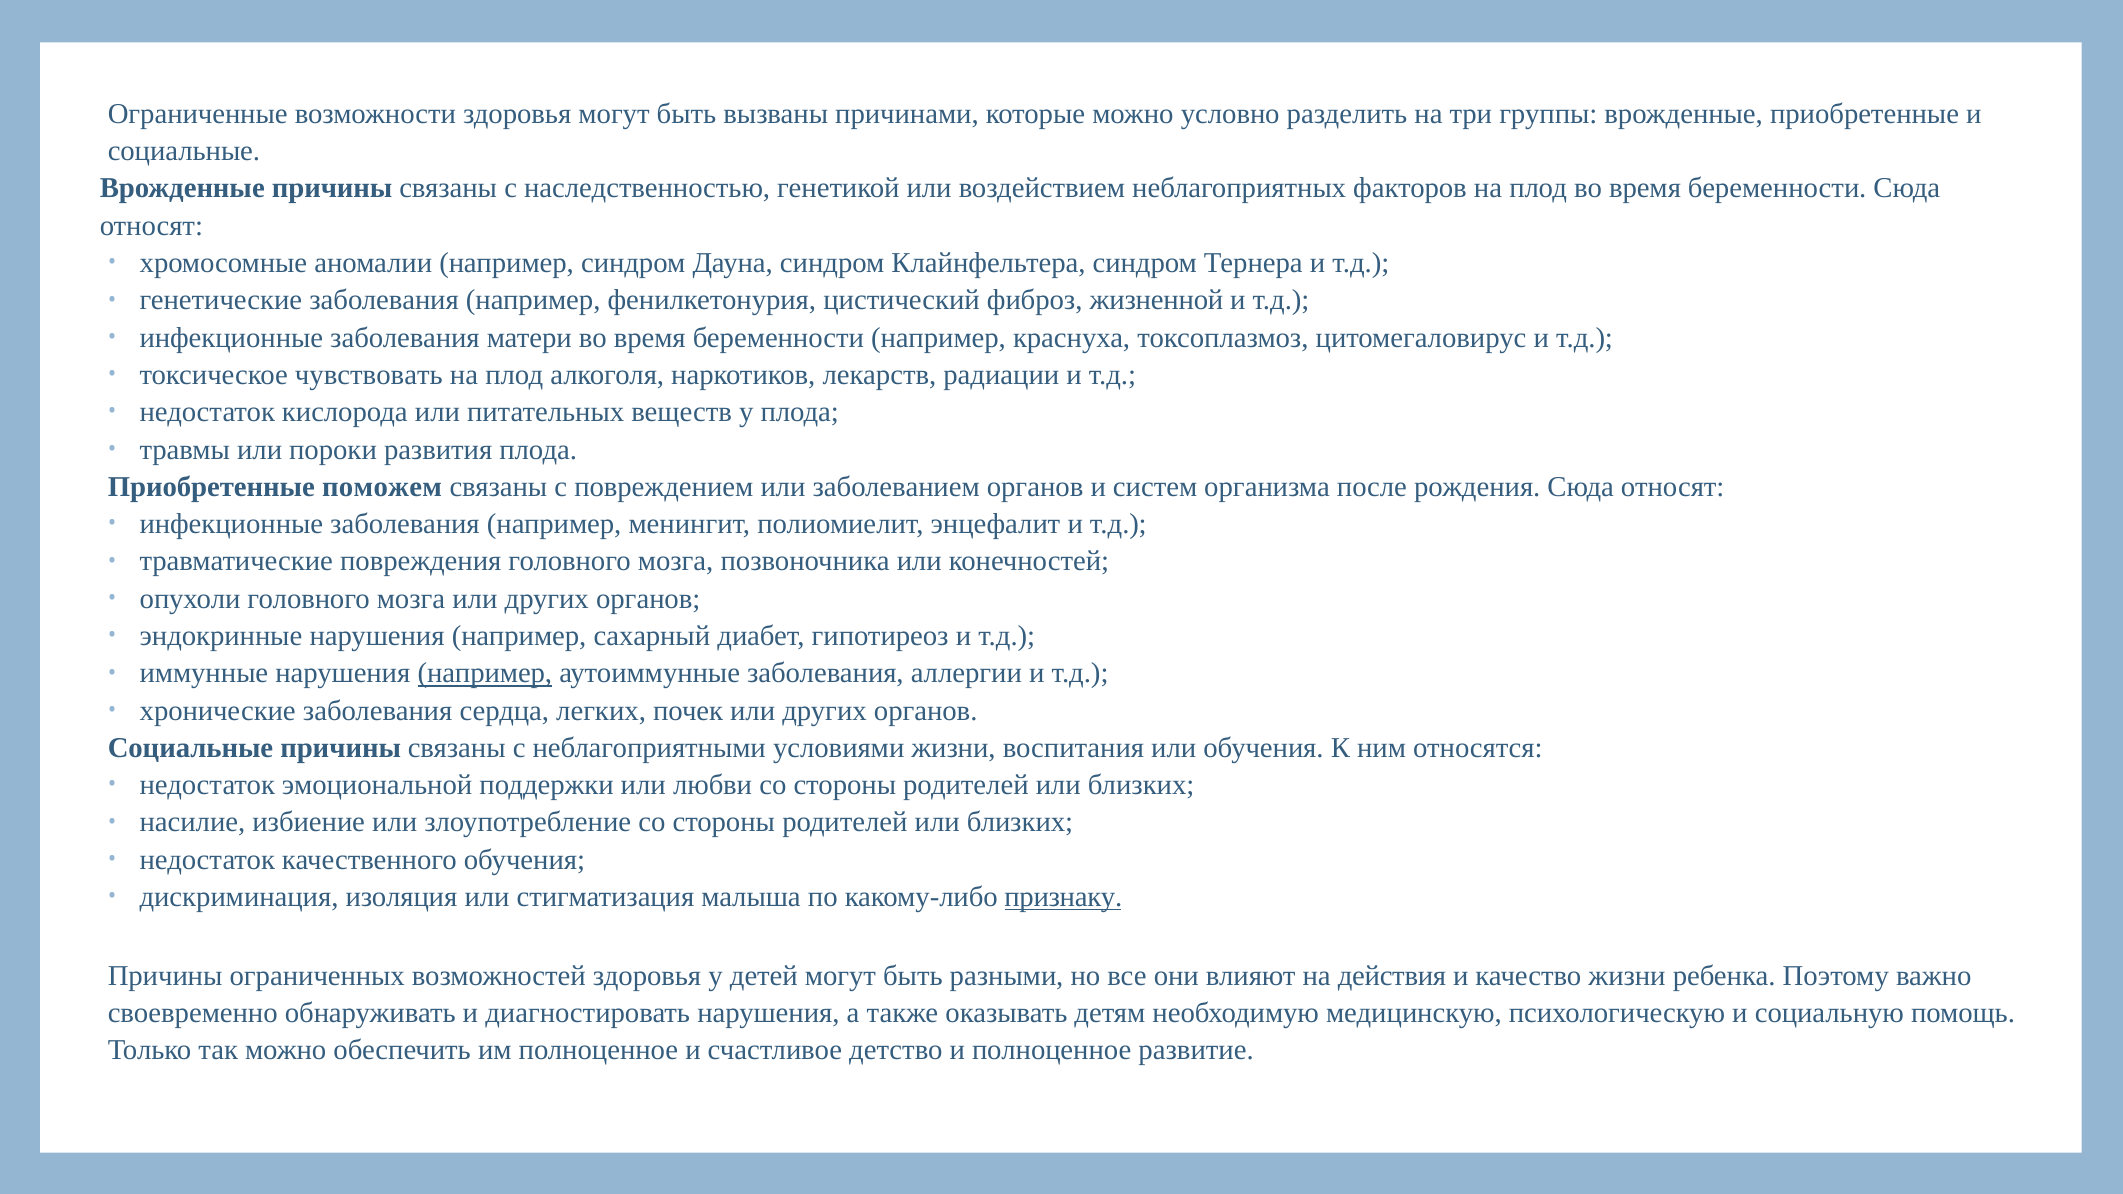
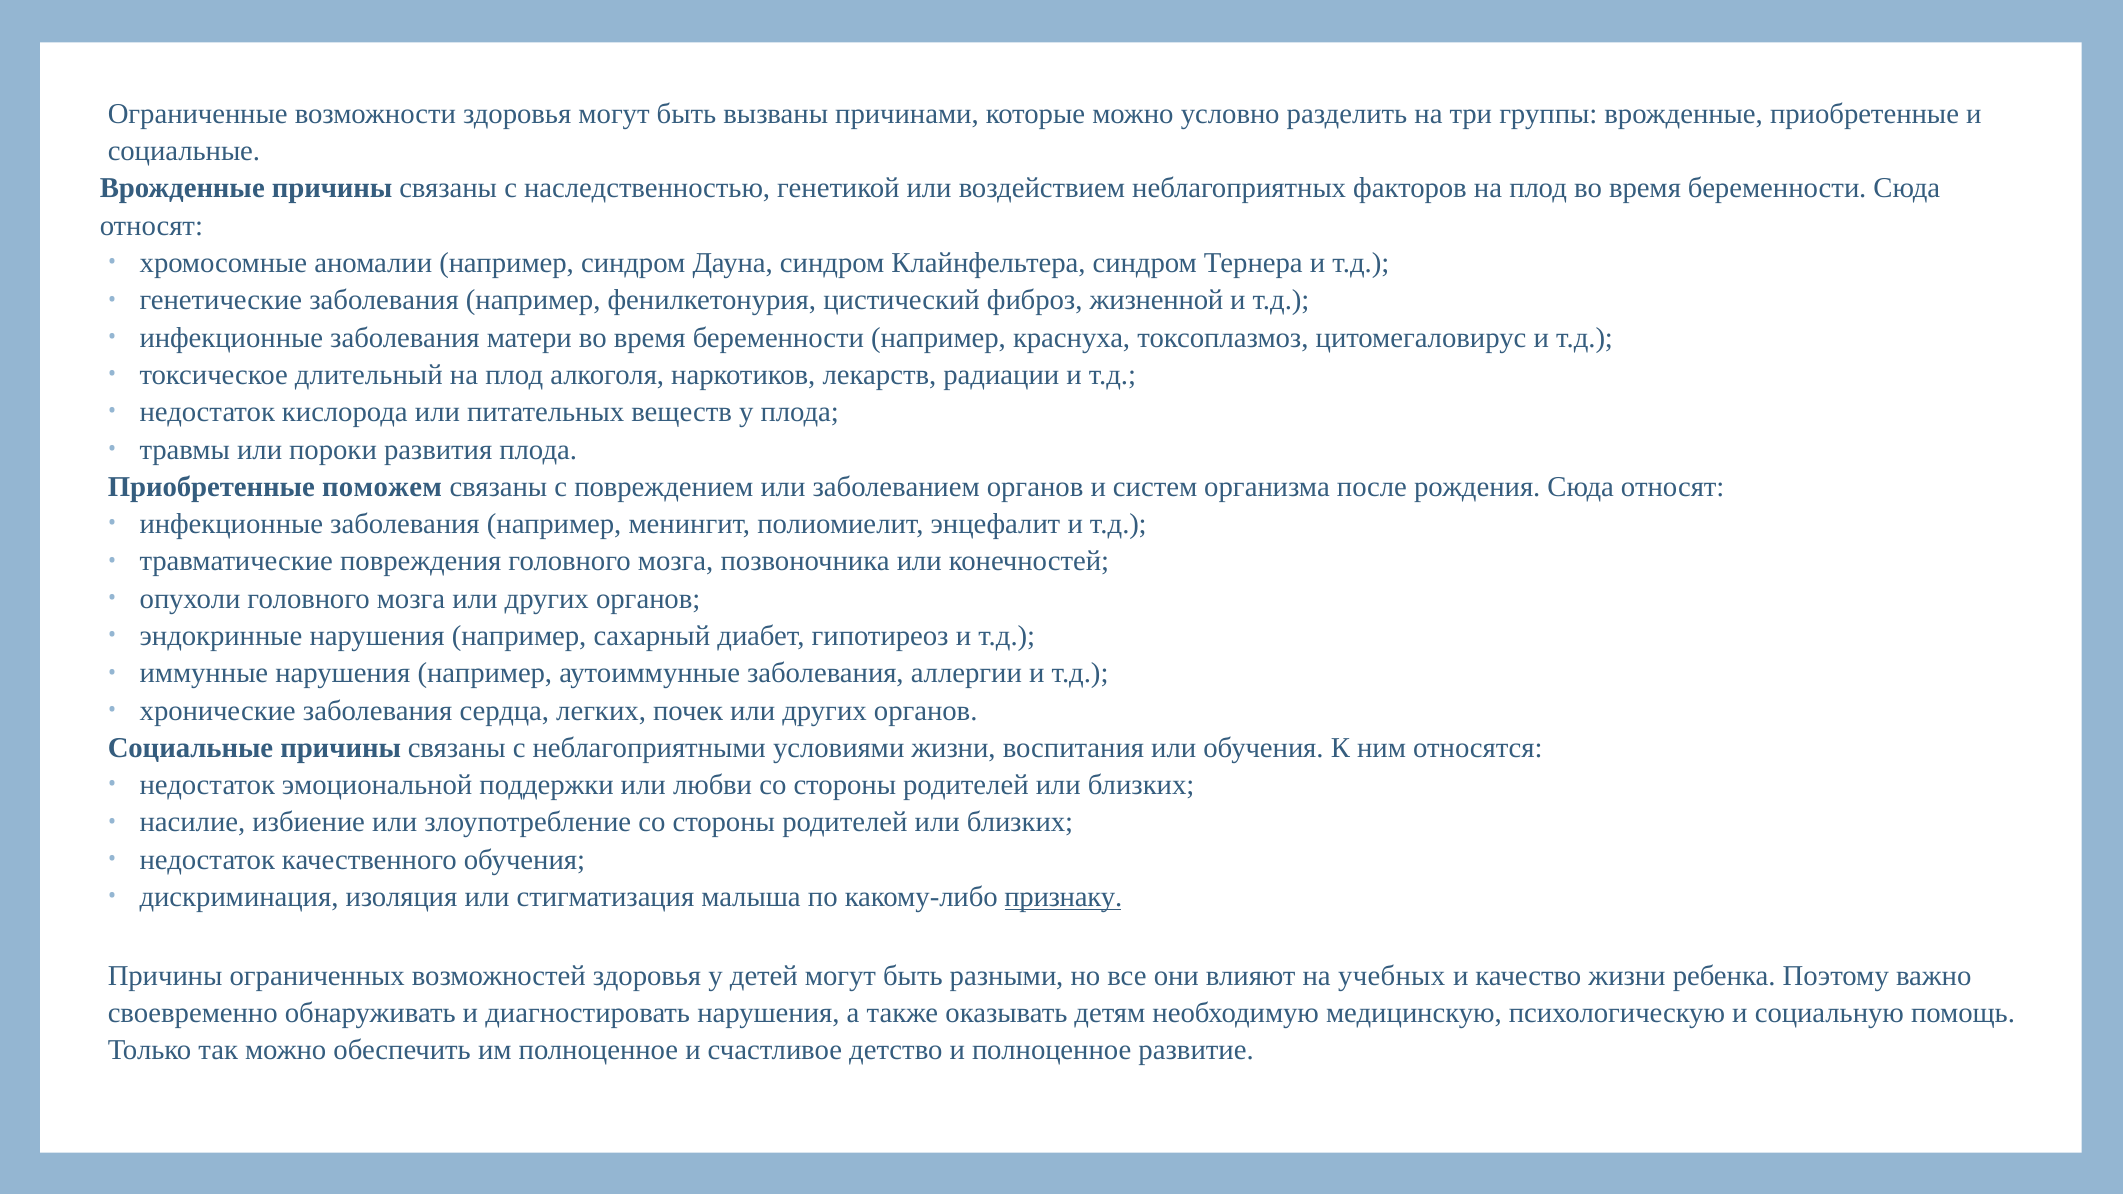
чувствовать: чувствовать -> длительный
например at (485, 673) underline: present -> none
действия: действия -> учебных
